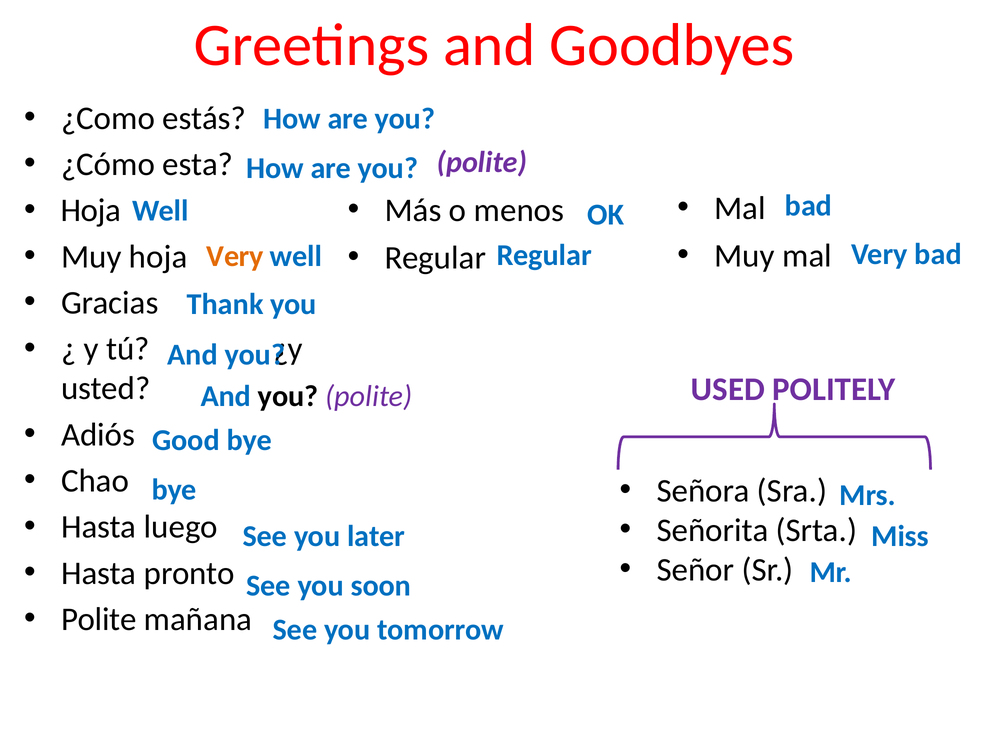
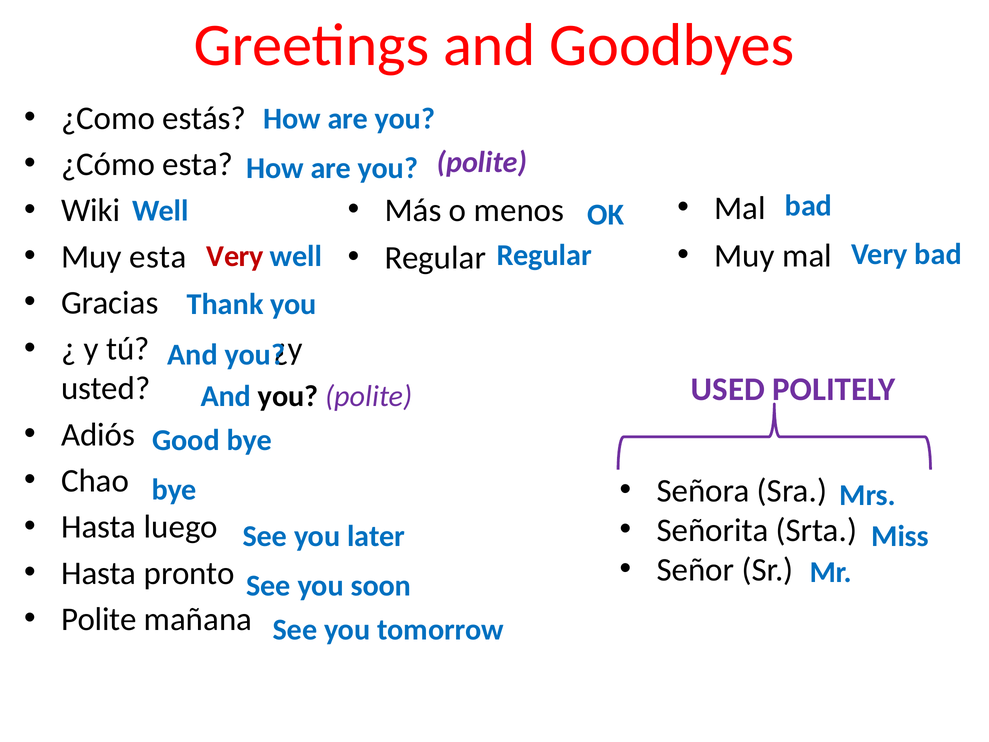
Hoja at (91, 210): Hoja -> Wiki
Muy hoja: hoja -> esta
Very at (235, 256) colour: orange -> red
